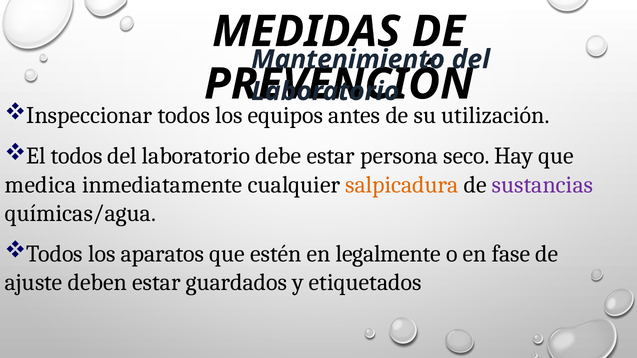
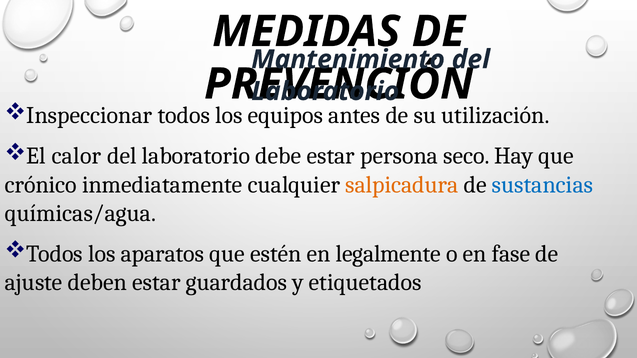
El todos: todos -> calor
medica: medica -> crónico
sustancias colour: purple -> blue
